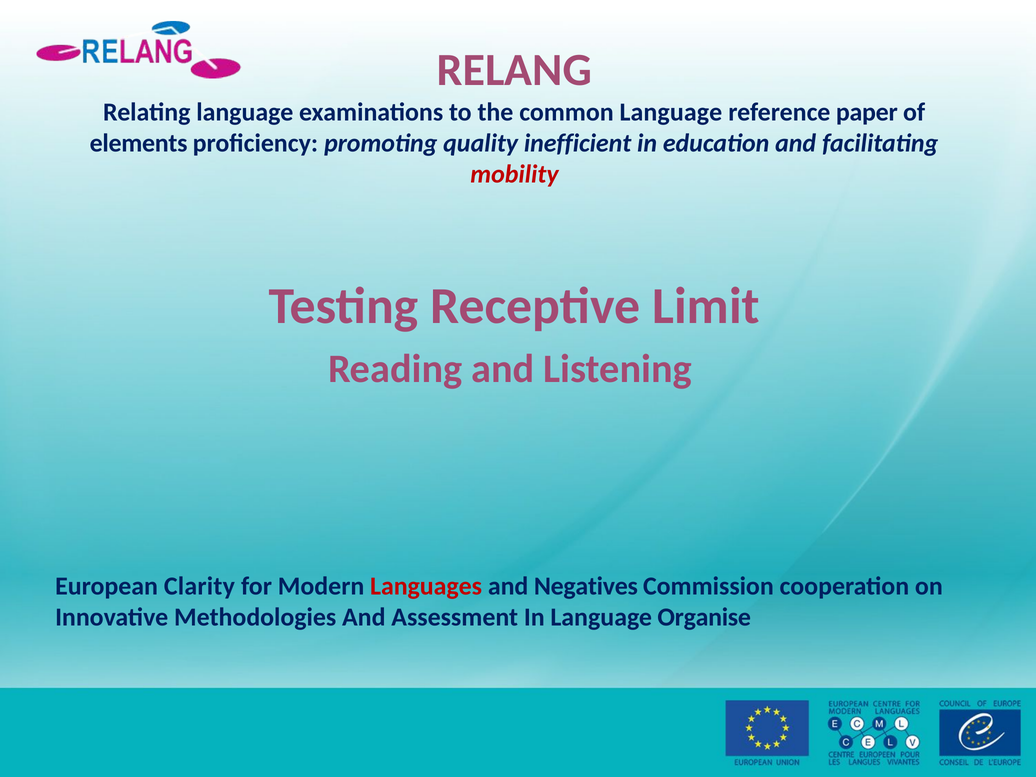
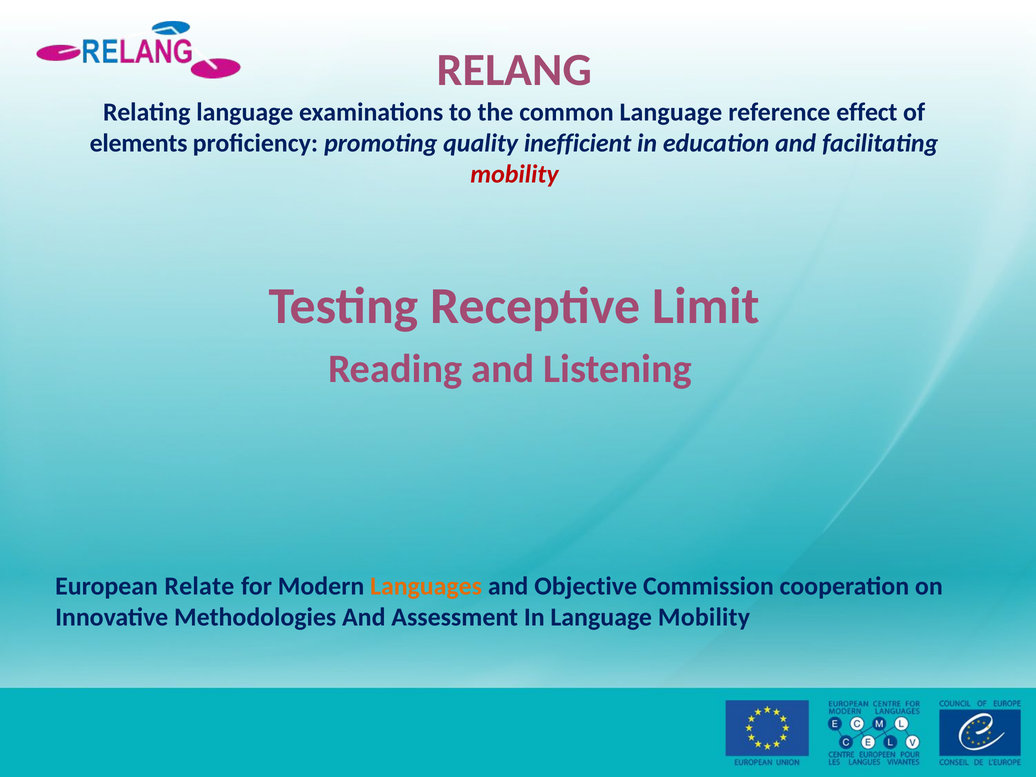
paper: paper -> effect
Clarity: Clarity -> Relate
Languages colour: red -> orange
Negatives: Negatives -> Objective
Language Organise: Organise -> Mobility
